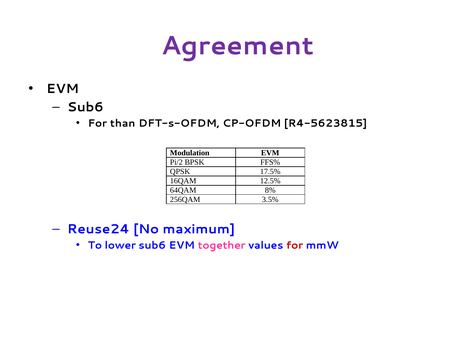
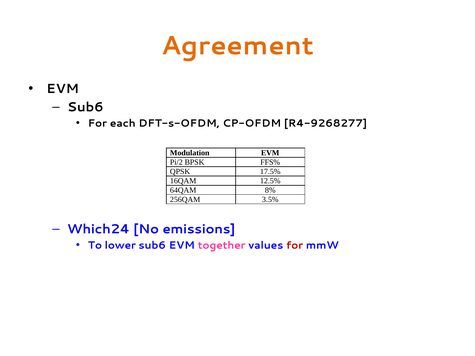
Agreement colour: purple -> orange
than: than -> each
R4-5623815: R4-5623815 -> R4-9268277
Reuse24: Reuse24 -> Which24
maximum: maximum -> emissions
